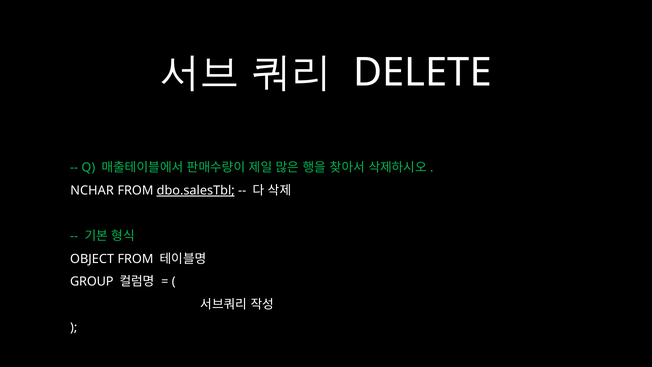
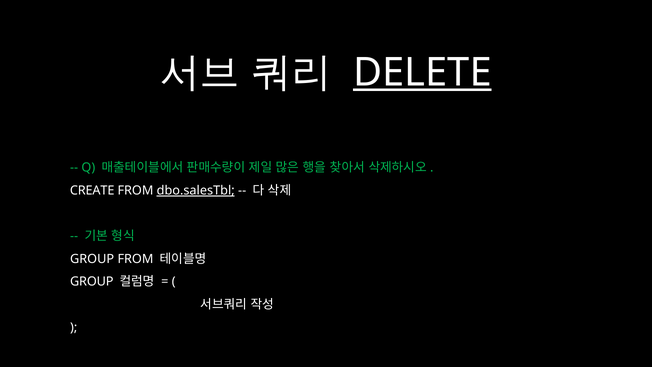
DELETE underline: none -> present
NCHAR: NCHAR -> CREATE
OBJECT at (92, 259): OBJECT -> GROUP
